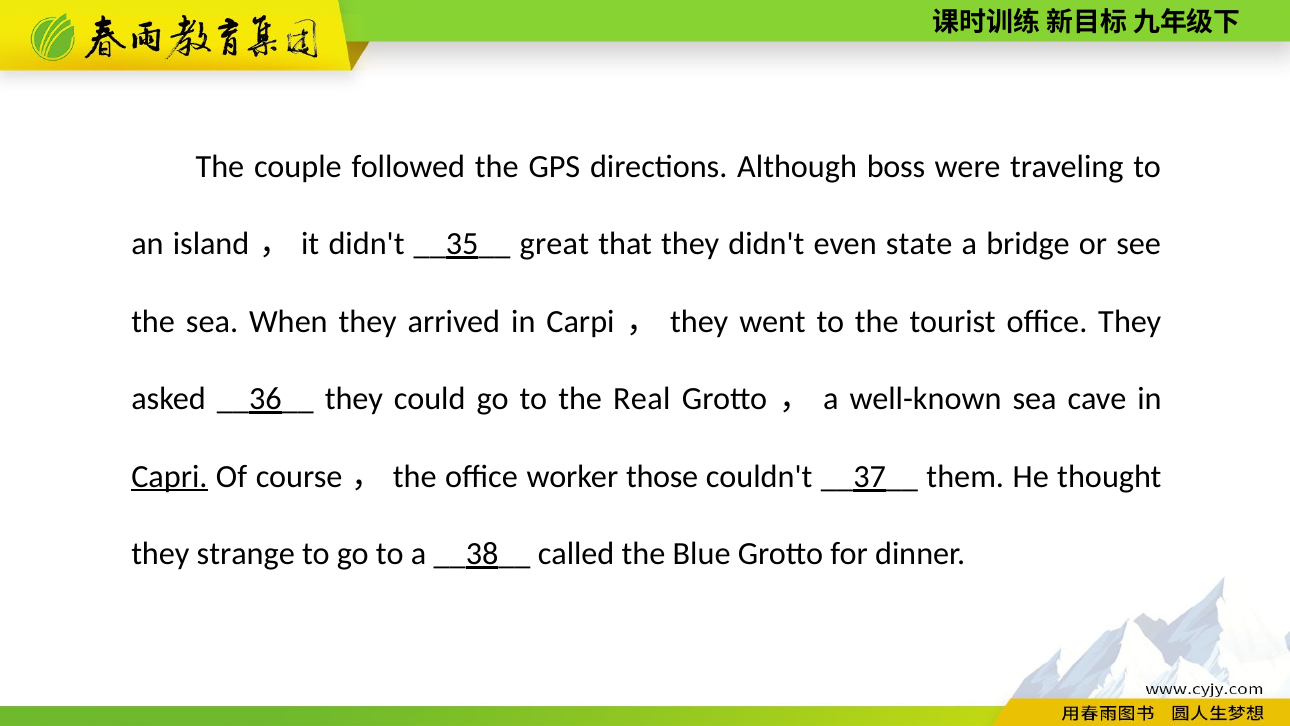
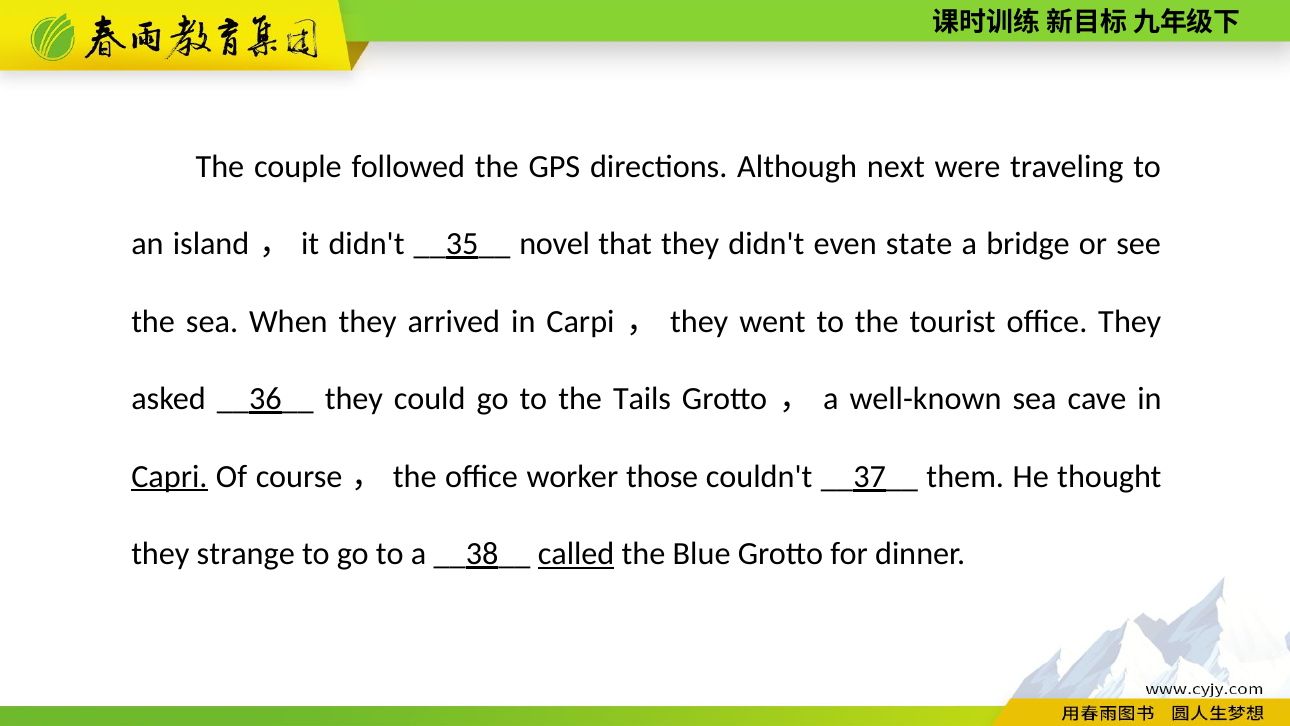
boss: boss -> next
great: great -> novel
Real: Real -> Tails
called underline: none -> present
